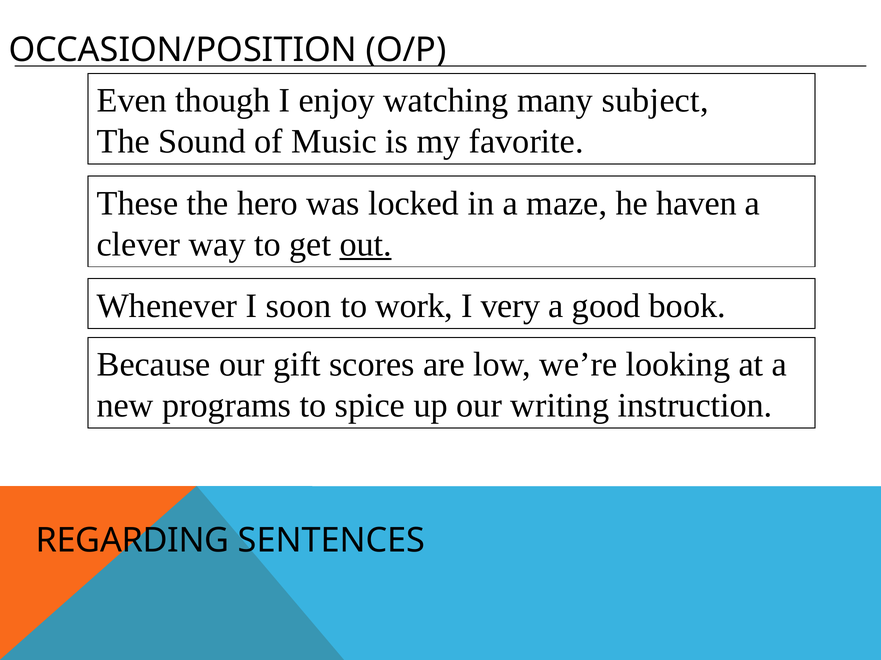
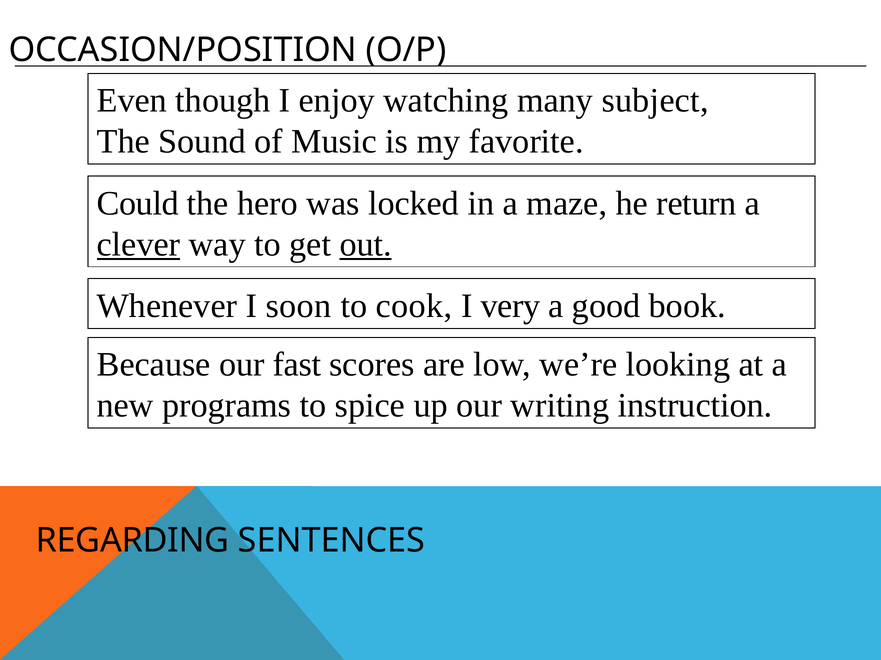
These: These -> Could
haven: haven -> return
clever underline: none -> present
work: work -> cook
gift: gift -> fast
